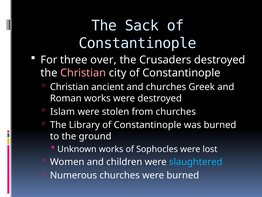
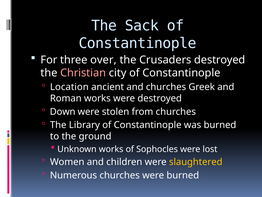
Christian at (69, 87): Christian -> Location
Islam: Islam -> Down
slaughtered colour: light blue -> yellow
